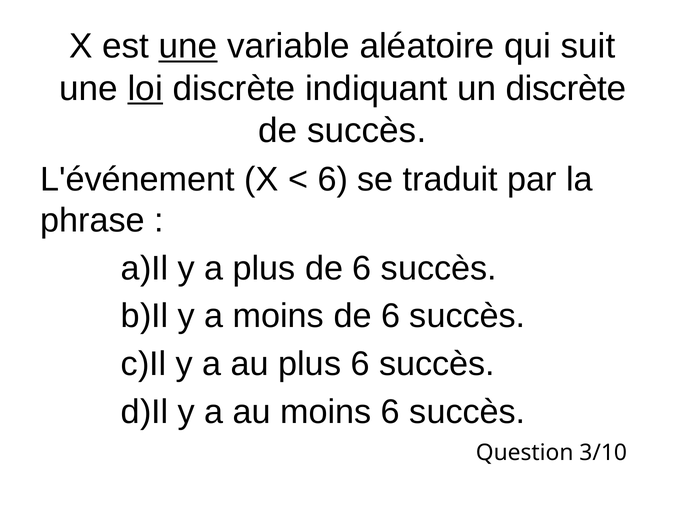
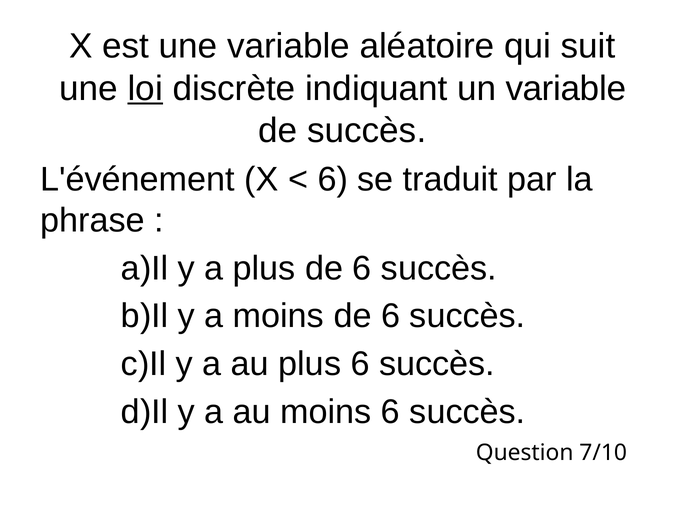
une at (188, 46) underline: present -> none
un discrète: discrète -> variable
3/10: 3/10 -> 7/10
